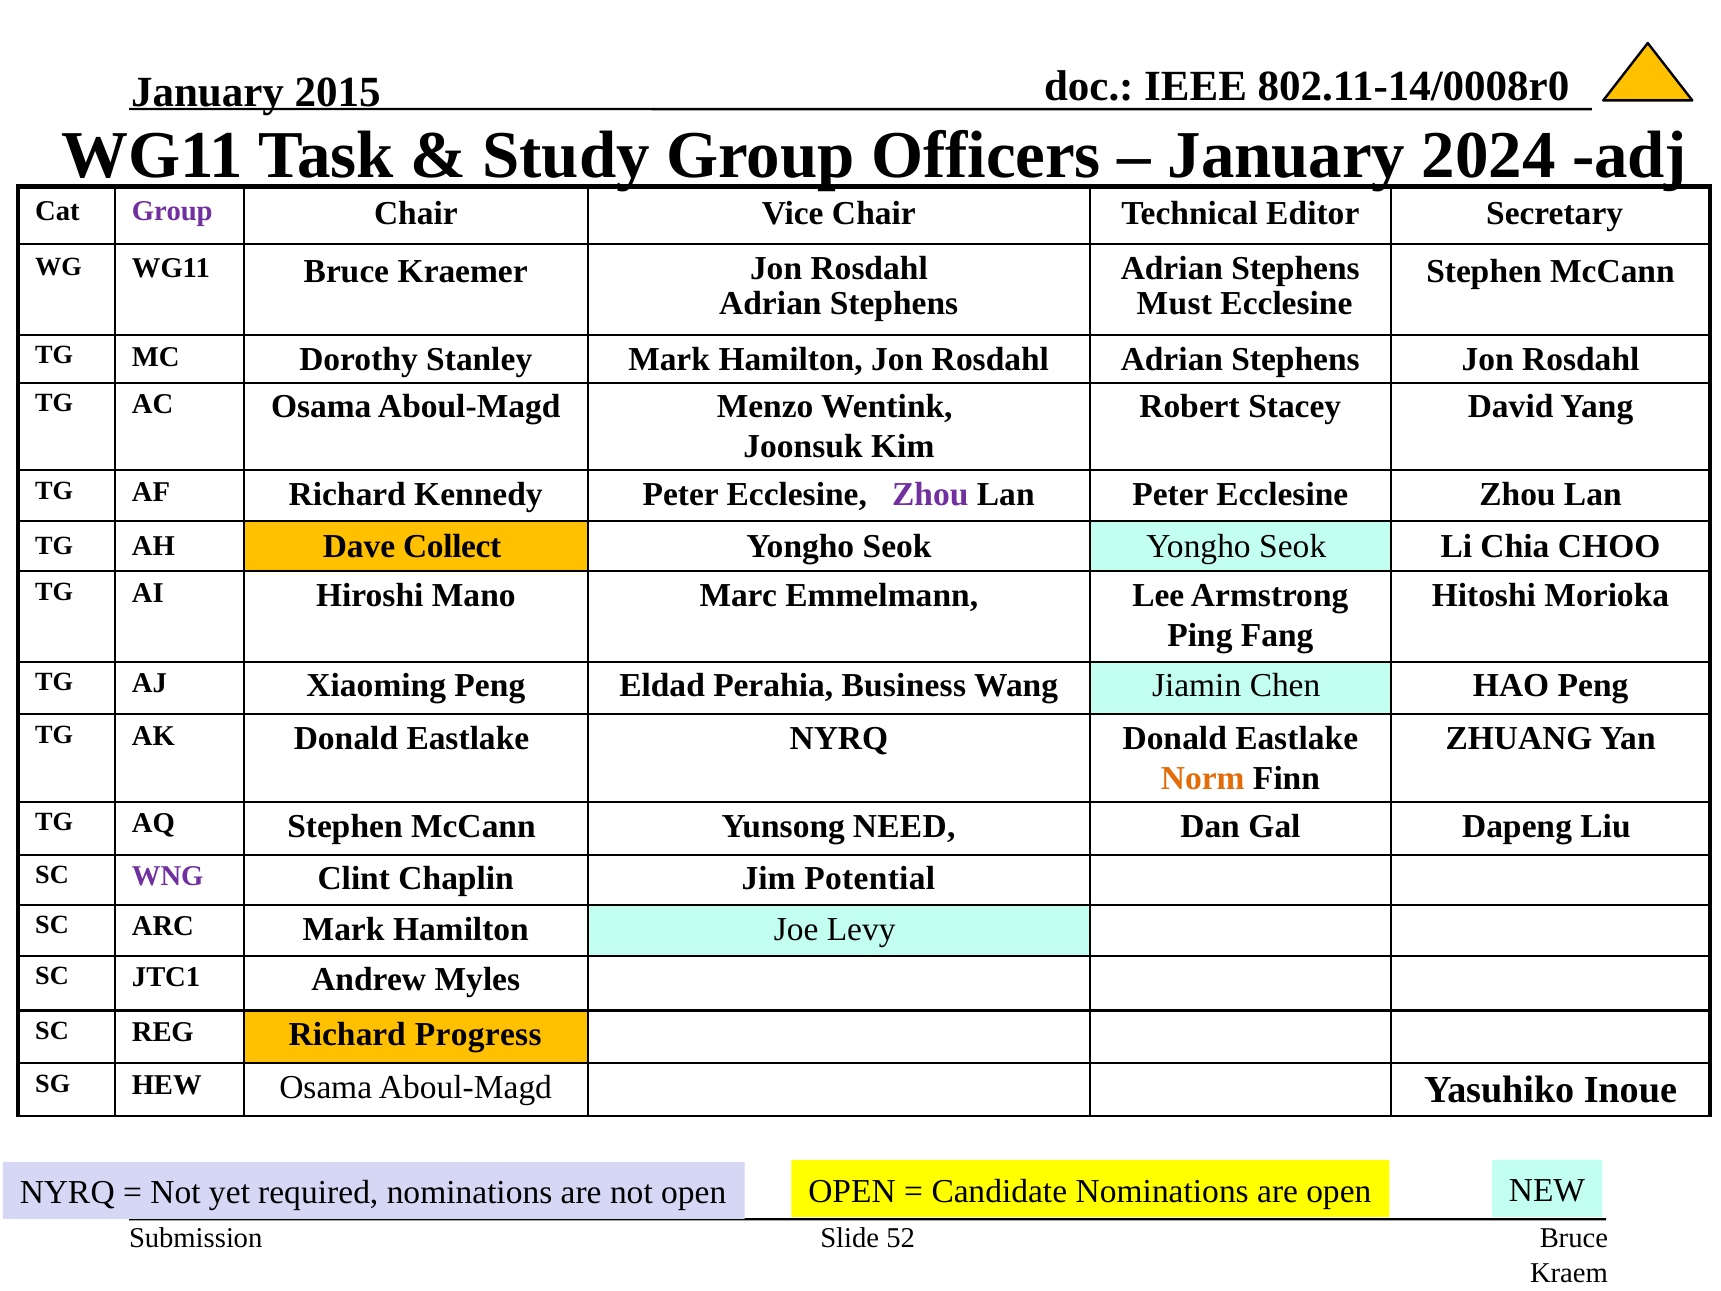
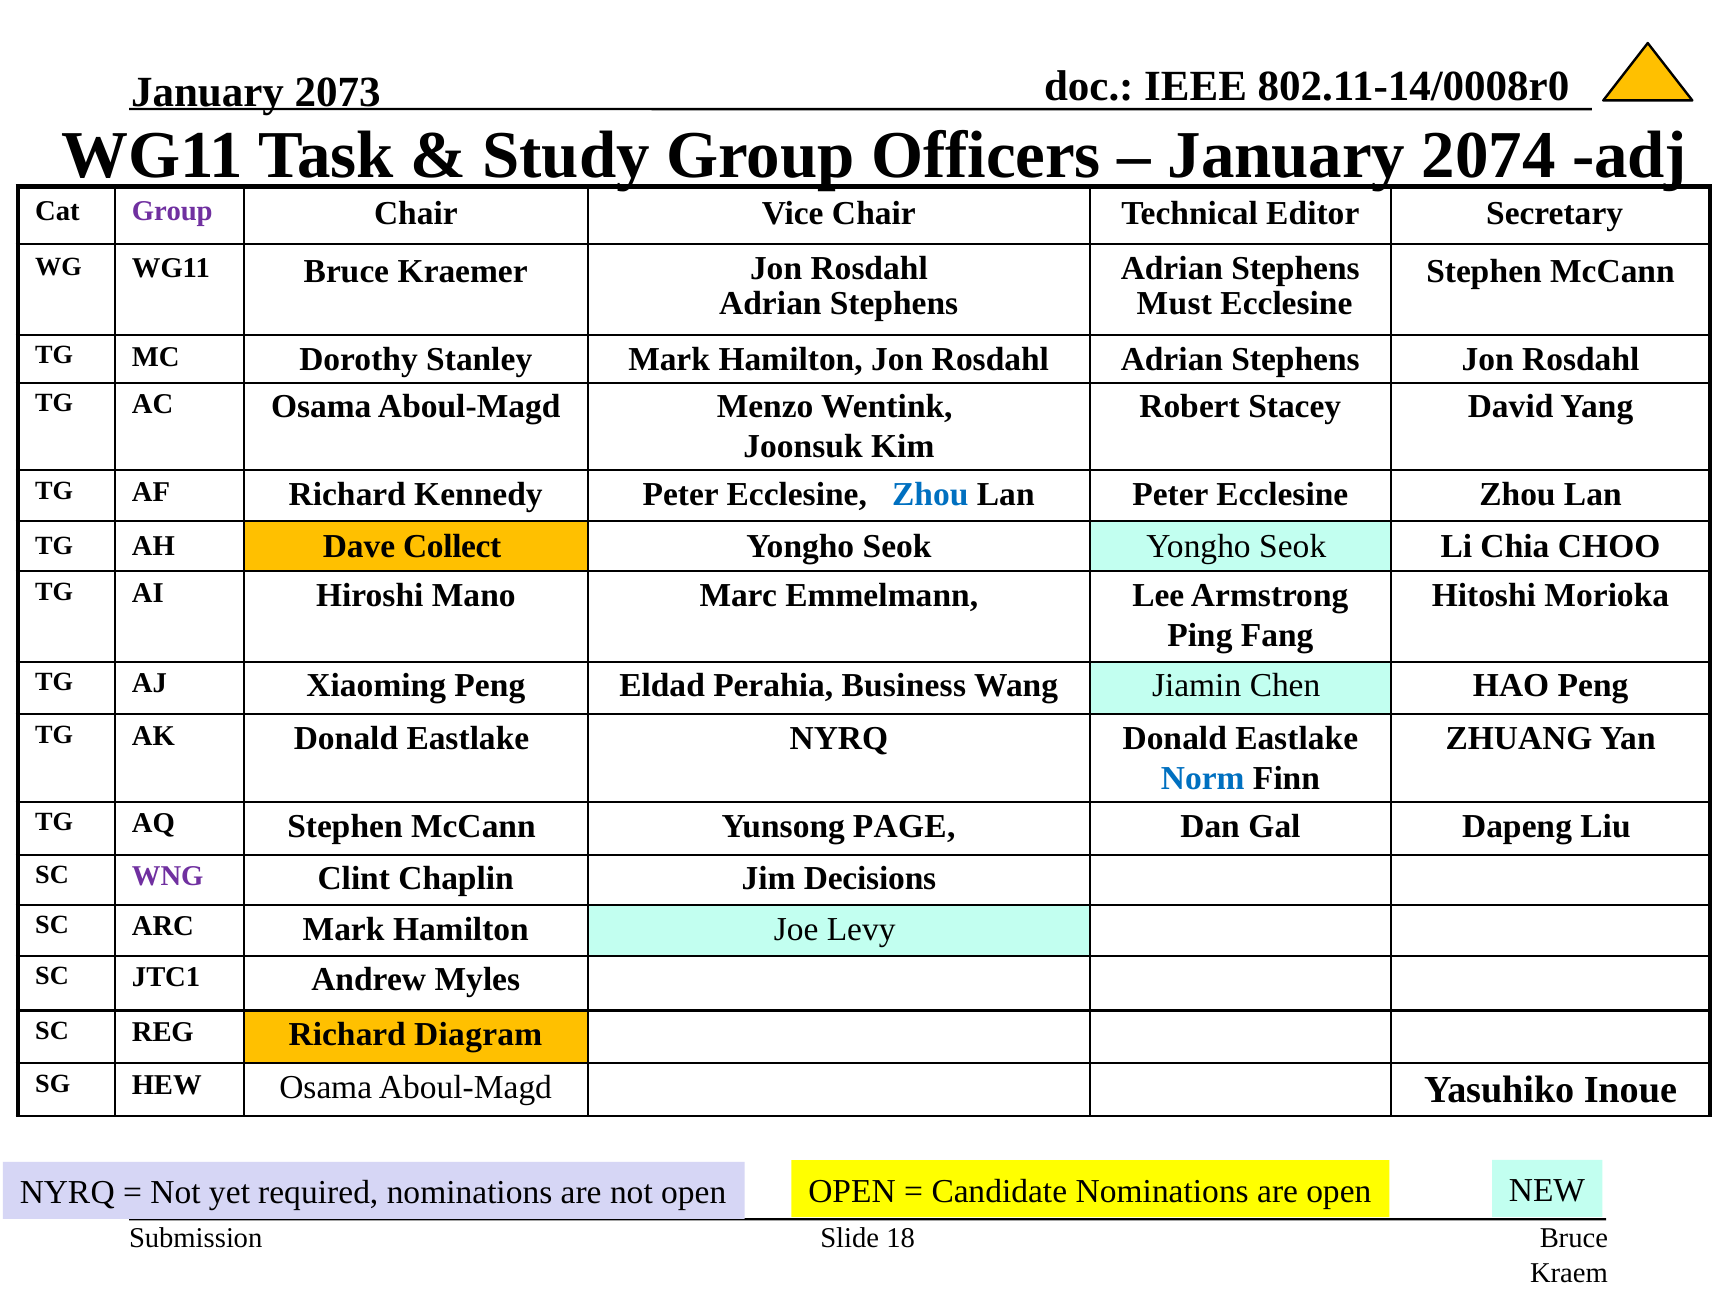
2015: 2015 -> 2073
2024: 2024 -> 2074
Zhou at (930, 494) colour: purple -> blue
Norm colour: orange -> blue
NEED: NEED -> PAGE
Potential: Potential -> Decisions
Progress: Progress -> Diagram
52: 52 -> 18
